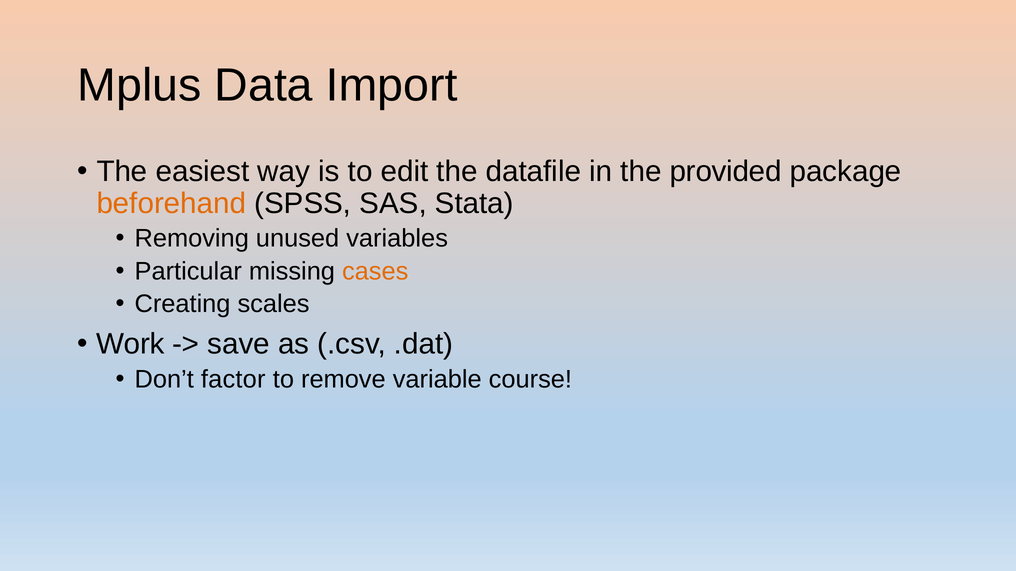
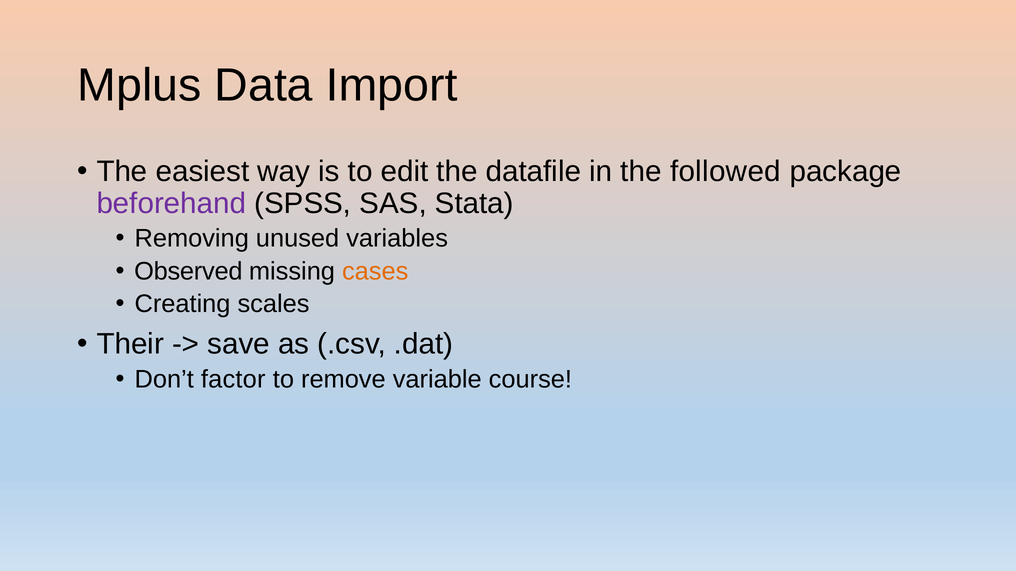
provided: provided -> followed
beforehand colour: orange -> purple
Particular: Particular -> Observed
Work: Work -> Their
